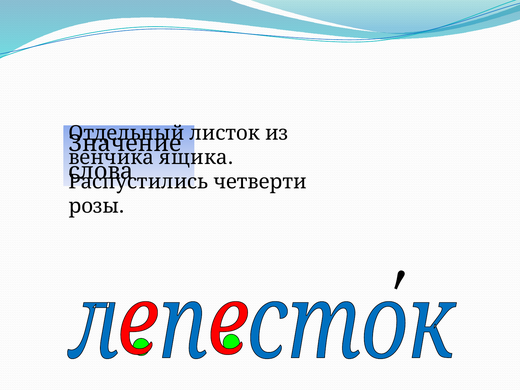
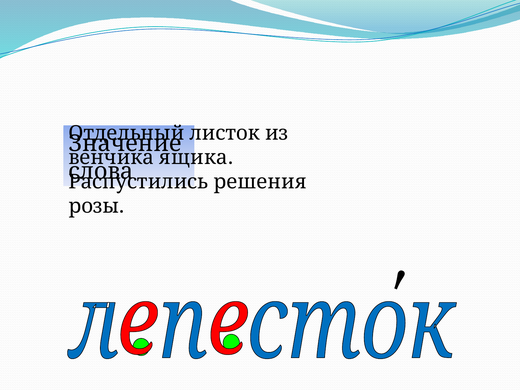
четверти: четверти -> решения
